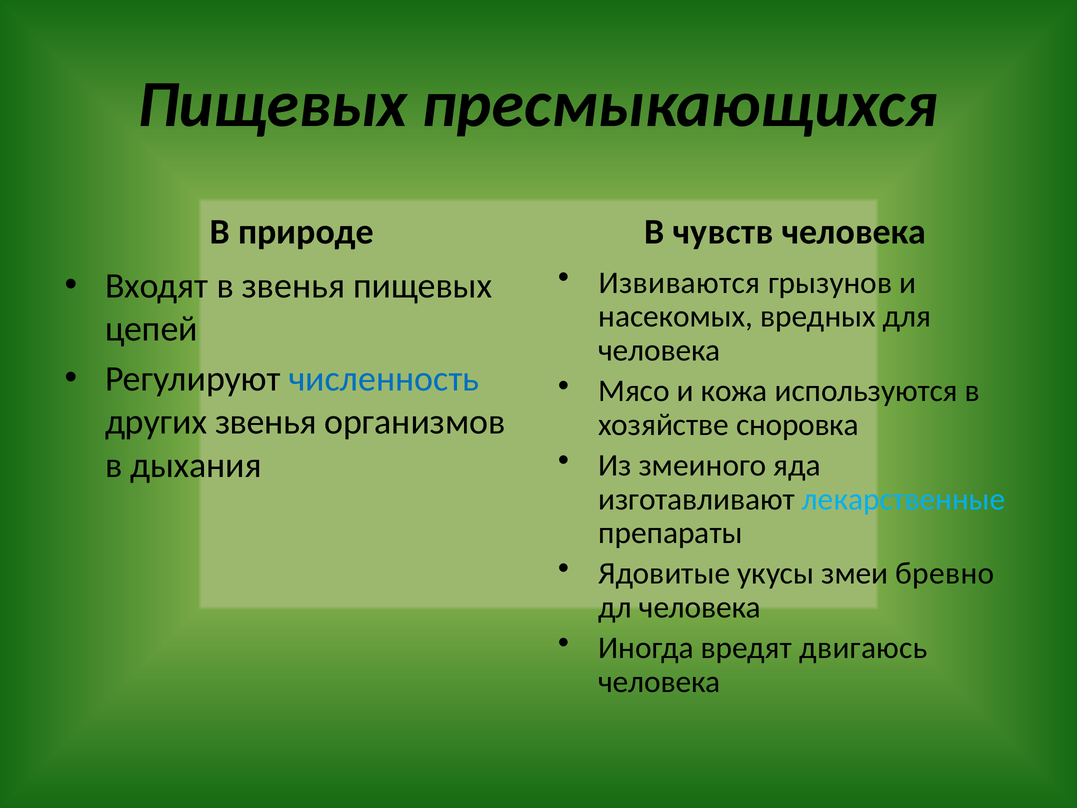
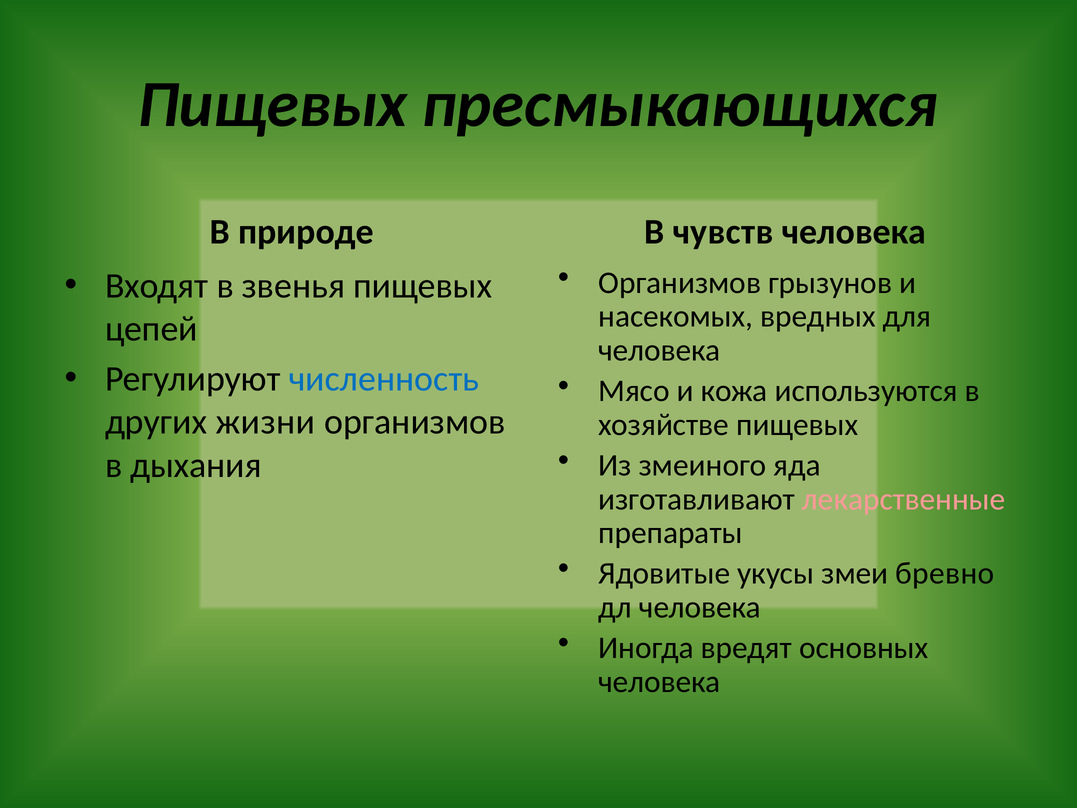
Извиваются at (680, 283): Извиваются -> Организмов
других звенья: звенья -> жизни
хозяйстве сноровка: сноровка -> пищевых
лекарственные colour: light blue -> pink
двигаюсь: двигаюсь -> основных
